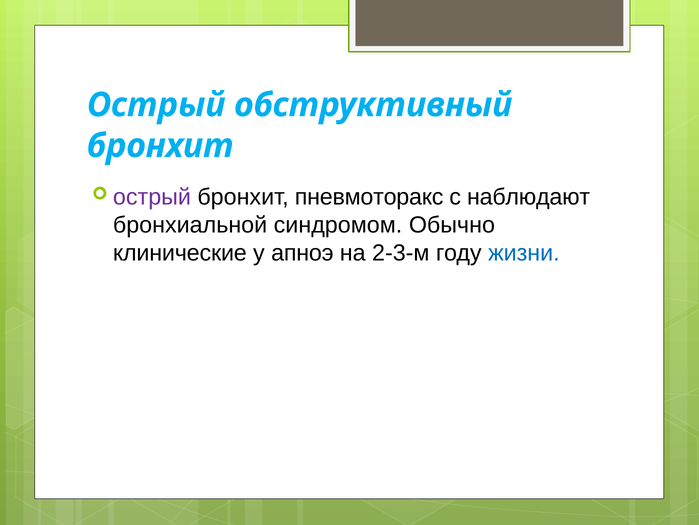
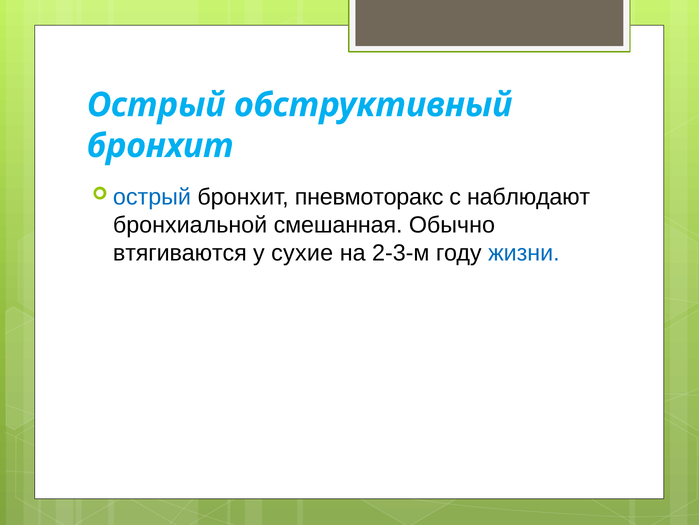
острый at (152, 197) colour: purple -> blue
синдромом: синдромом -> смешанная
клинические: клинические -> втягиваются
апноэ: апноэ -> сухие
